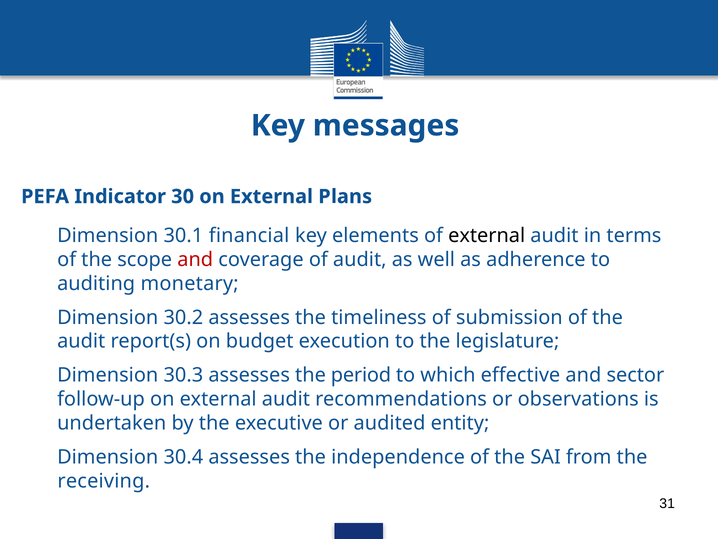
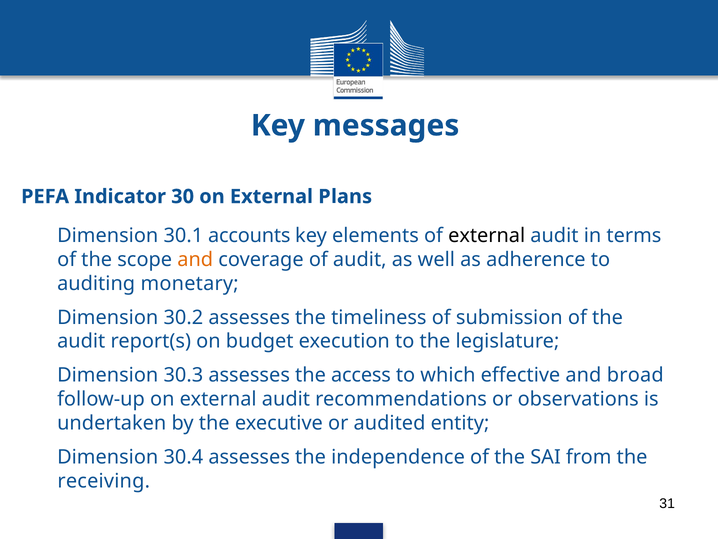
financial: financial -> accounts
and at (195, 259) colour: red -> orange
period: period -> access
sector: sector -> broad
